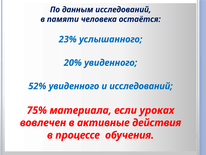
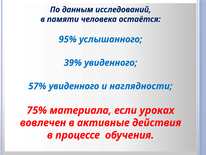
23%: 23% -> 95%
20%: 20% -> 39%
52%: 52% -> 57%
и исследований: исследований -> наглядности
